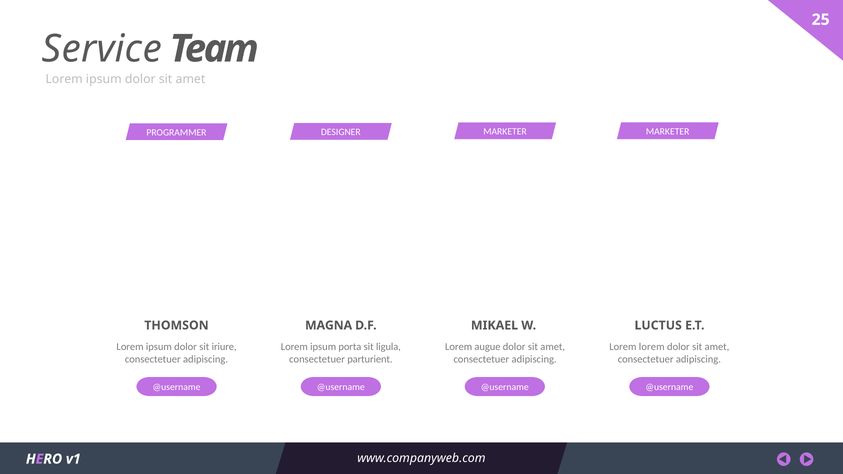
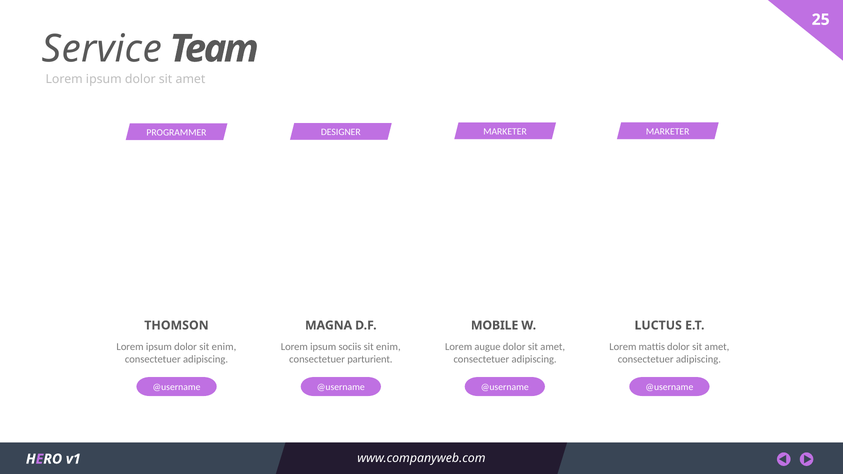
MIKAEL: MIKAEL -> MOBILE
dolor sit iriure: iriure -> enim
porta: porta -> sociis
ligula at (388, 347): ligula -> enim
Lorem lorem: lorem -> mattis
